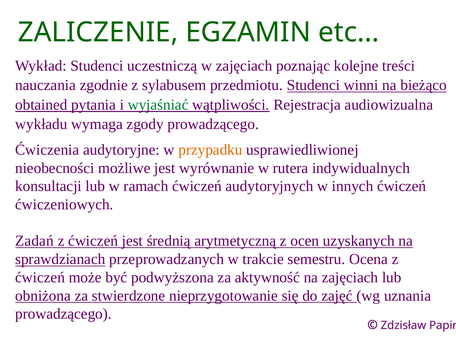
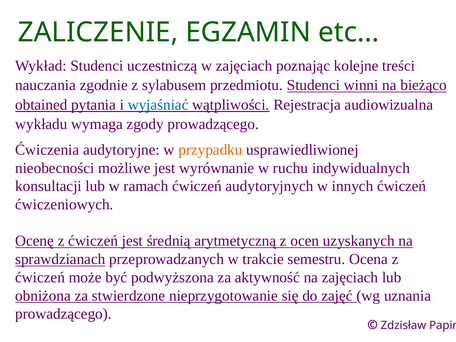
wyjaśniać colour: green -> blue
rutera: rutera -> ruchu
Zadań: Zadań -> Ocenę
